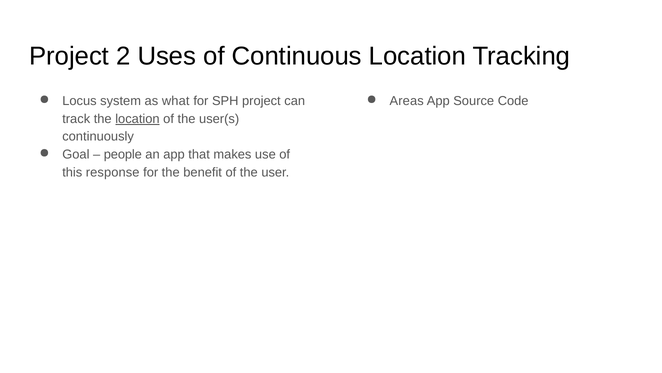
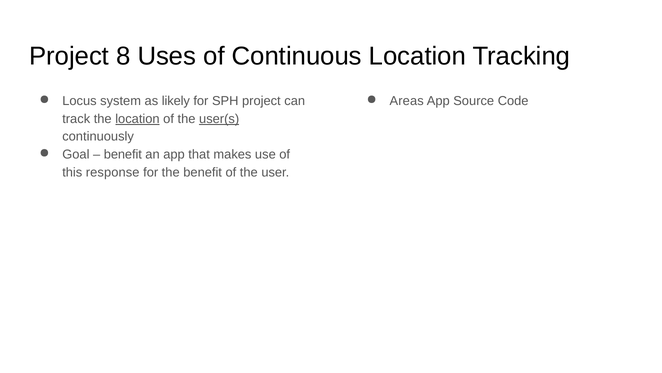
2: 2 -> 8
what: what -> likely
user(s underline: none -> present
people at (123, 154): people -> benefit
